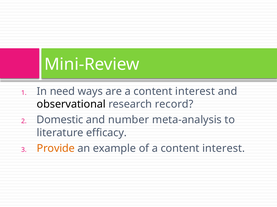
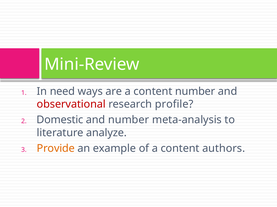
are a content interest: interest -> number
observational colour: black -> red
record: record -> profile
efficacy: efficacy -> analyze
of a content interest: interest -> authors
